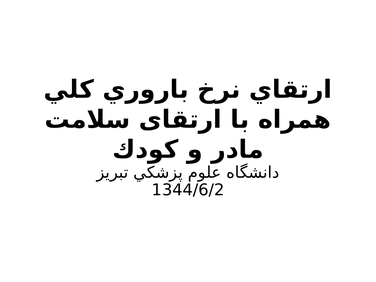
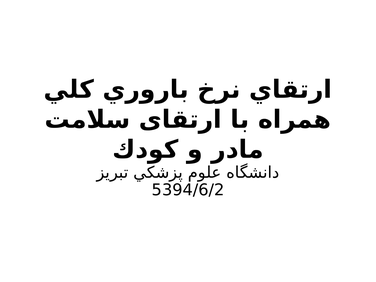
1344/6/2: 1344/6/2 -> 5394/6/2
